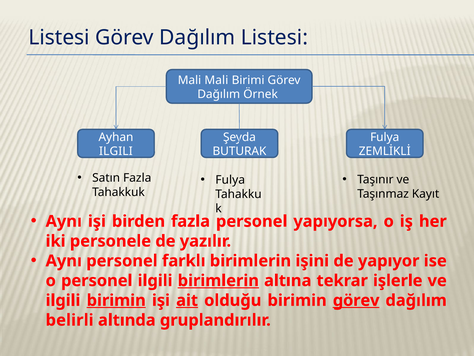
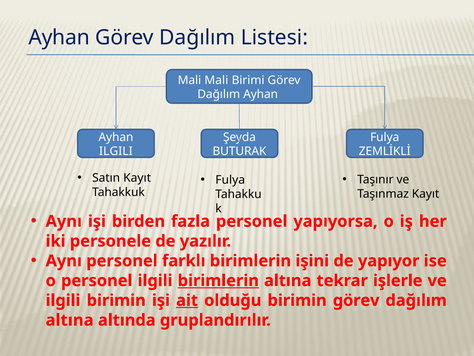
Listesi at (59, 37): Listesi -> Ayhan
Dağılım Örnek: Örnek -> Ayhan
Satın Fazla: Fazla -> Kayıt
birimin at (116, 300) underline: present -> none
görev at (356, 300) underline: present -> none
belirli at (70, 320): belirli -> altına
